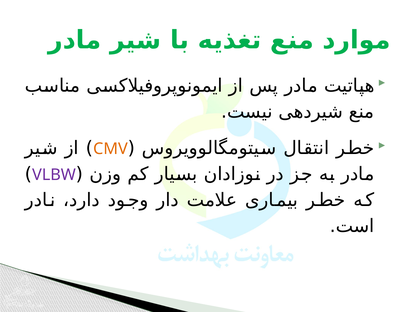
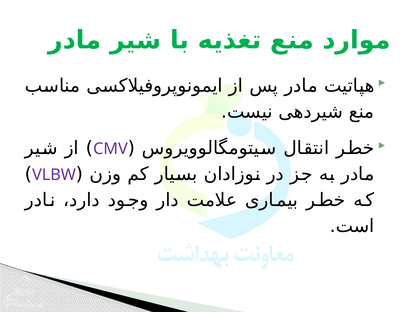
CMV colour: orange -> purple
